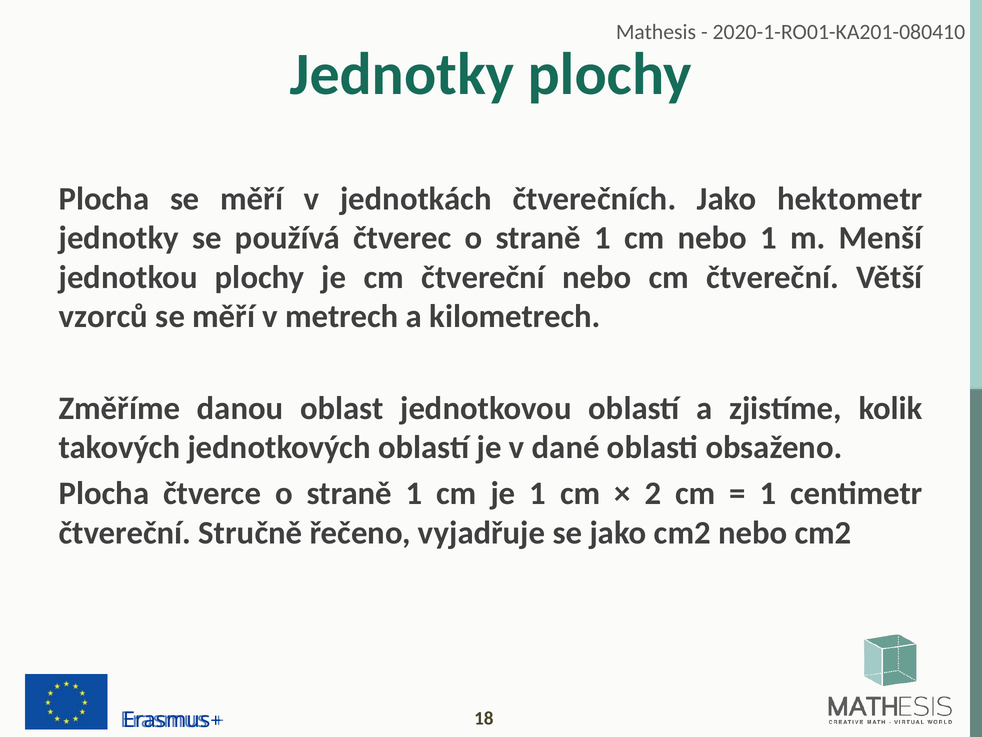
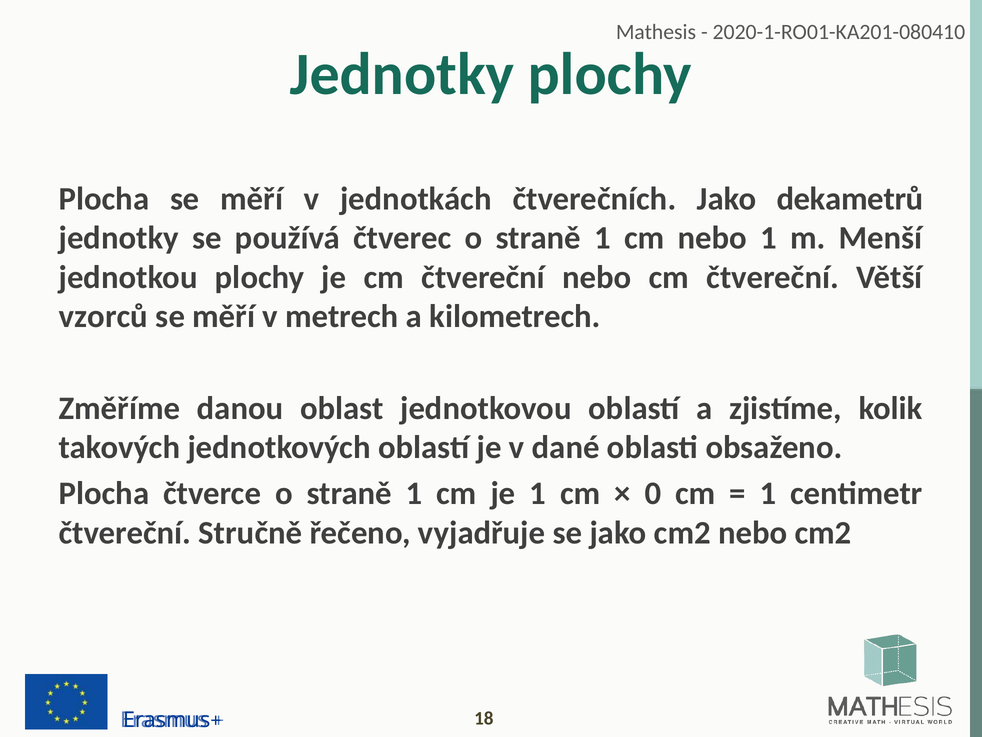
hektometr: hektometr -> dekametrů
2: 2 -> 0
